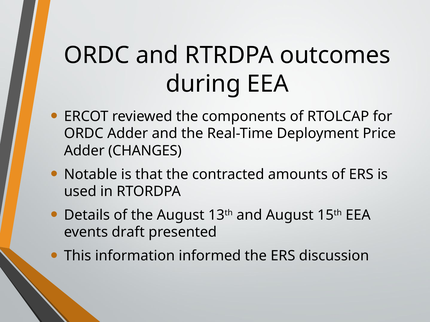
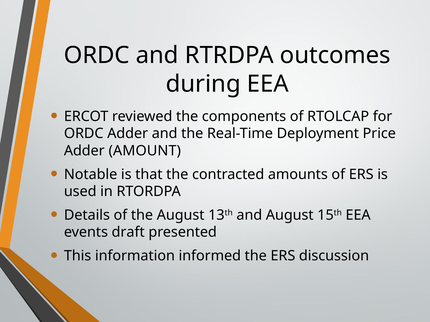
CHANGES: CHANGES -> AMOUNT
